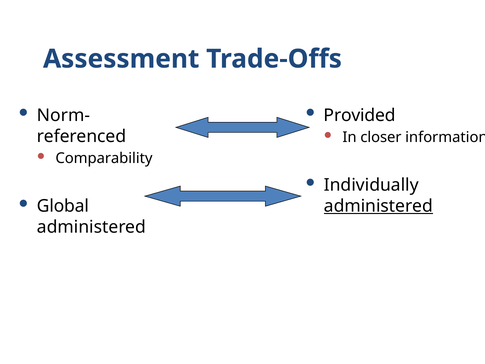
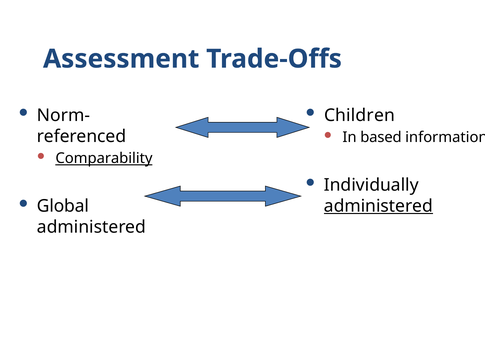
Provided: Provided -> Children
closer: closer -> based
Comparability underline: none -> present
